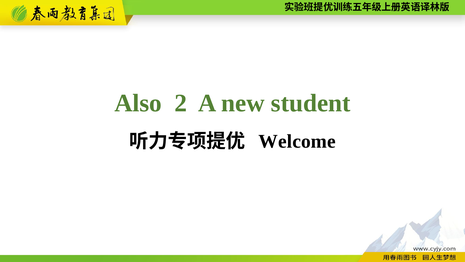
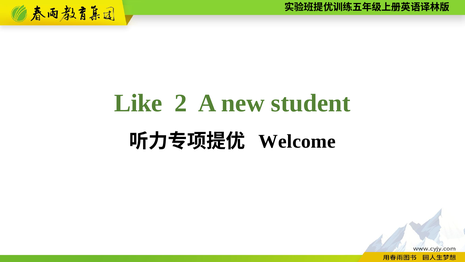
Also: Also -> Like
